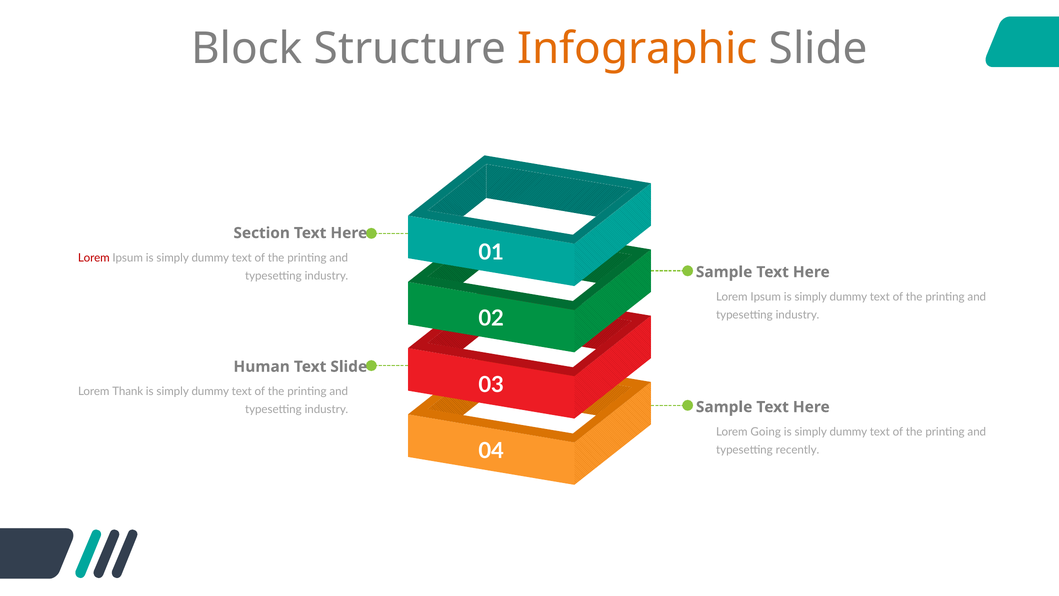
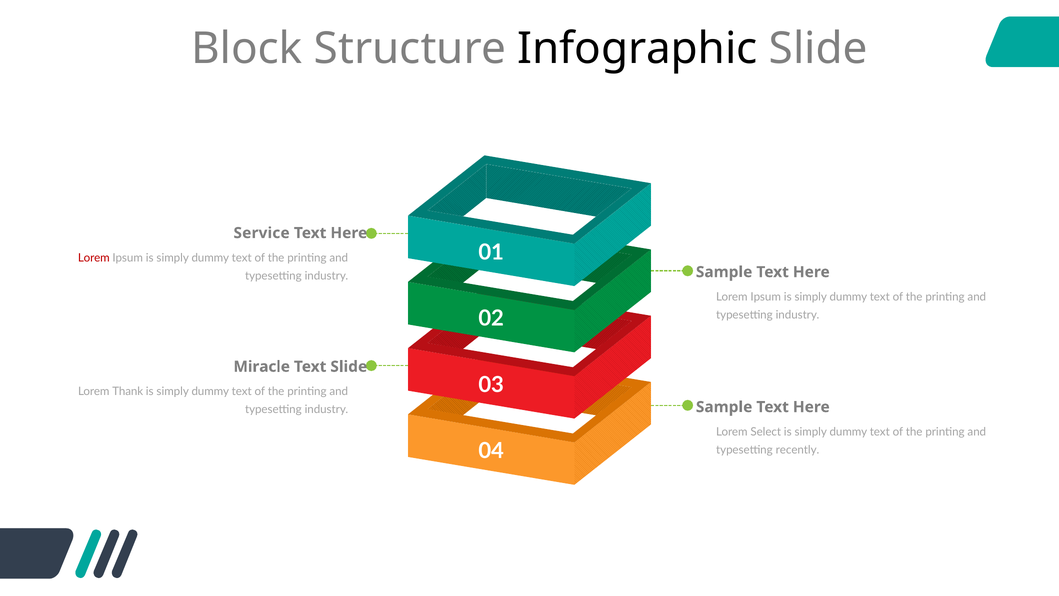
Infographic colour: orange -> black
Section: Section -> Service
Human: Human -> Miracle
Going: Going -> Select
